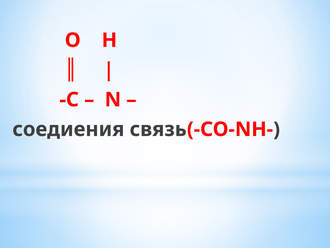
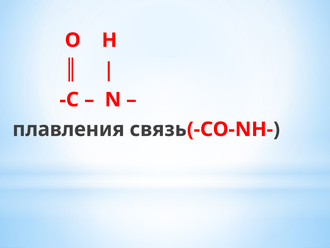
соедиения: соедиения -> плавления
